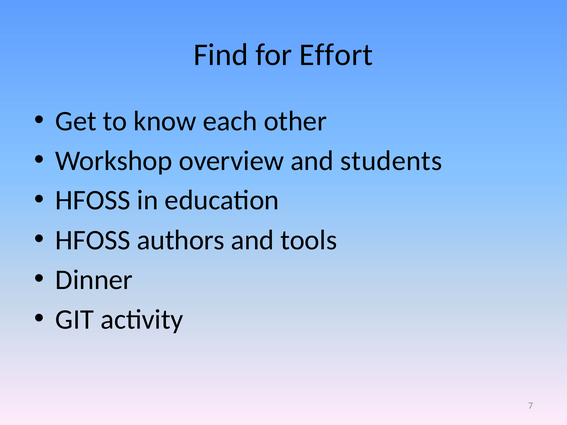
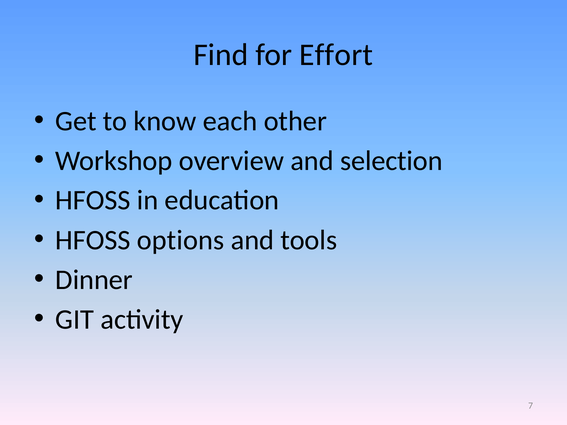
students: students -> selection
authors: authors -> options
